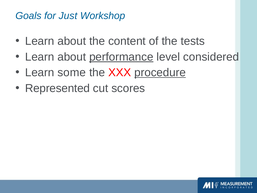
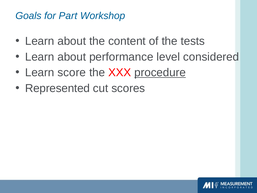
Just: Just -> Part
performance underline: present -> none
some: some -> score
